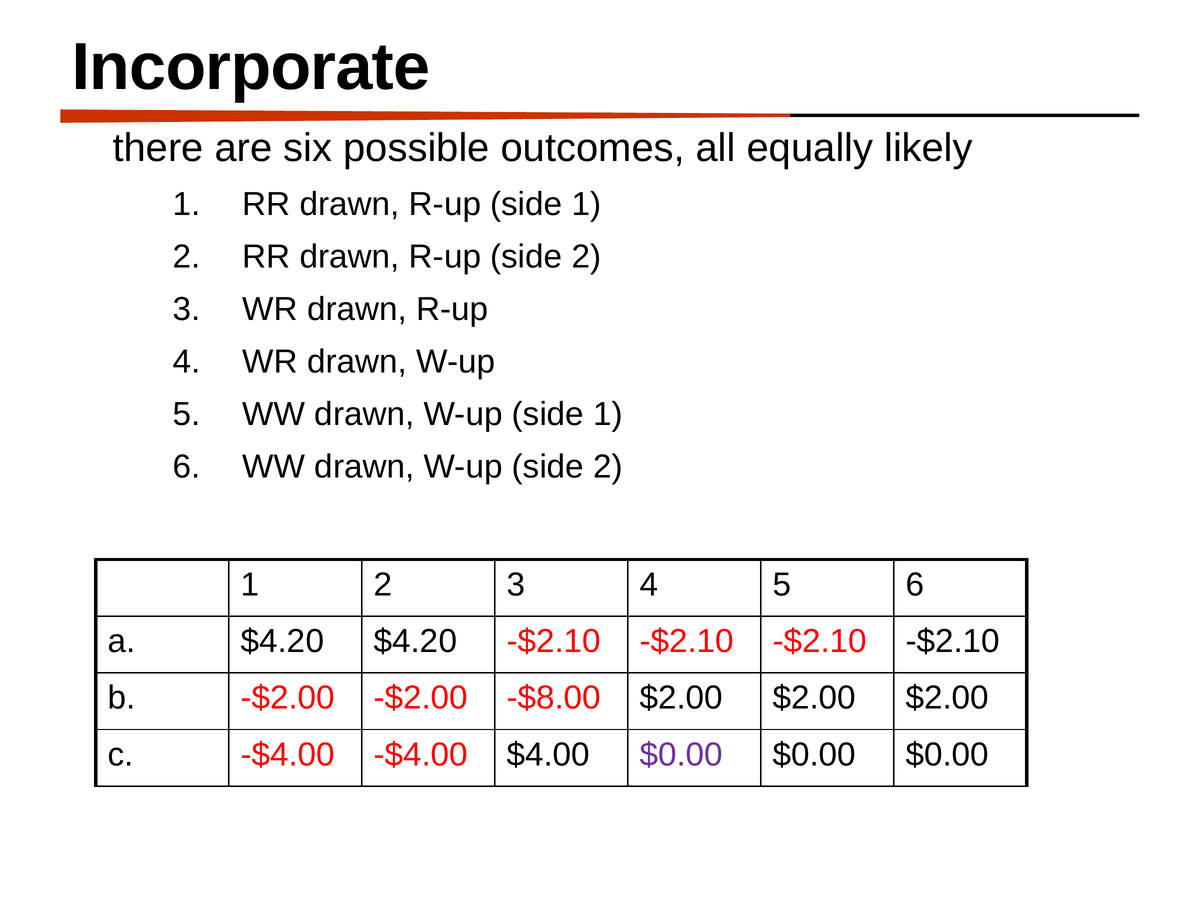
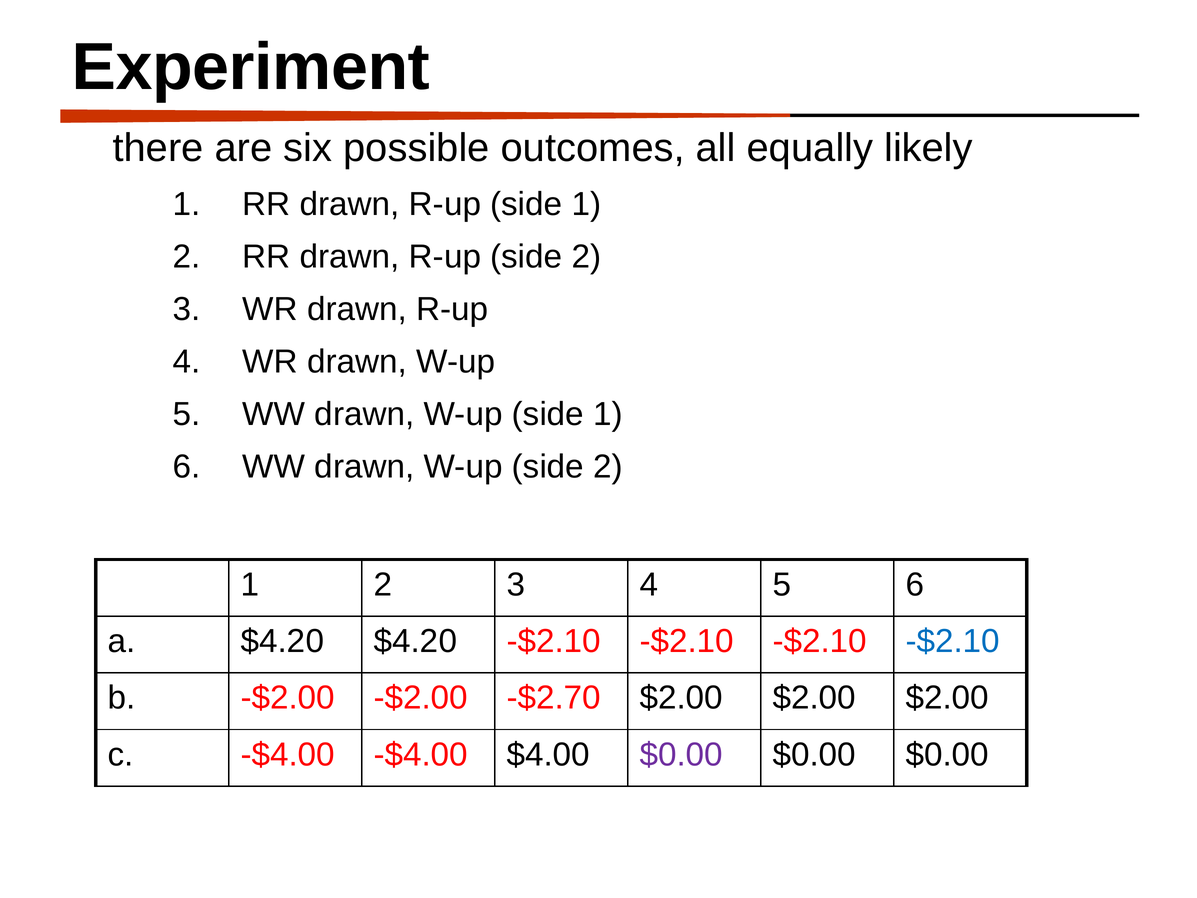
Incorporate: Incorporate -> Experiment
-$2.10 at (953, 641) colour: black -> blue
-$8.00: -$8.00 -> -$2.70
